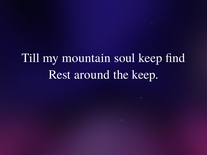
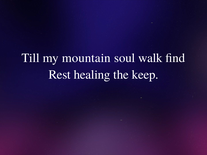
soul keep: keep -> walk
around: around -> healing
